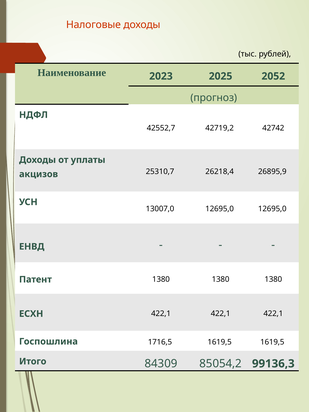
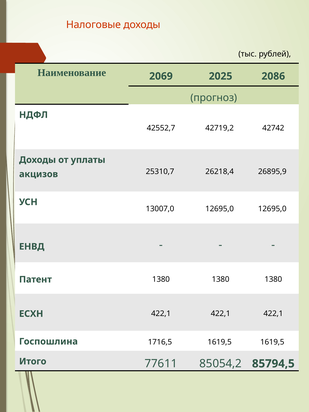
2023: 2023 -> 2069
2052: 2052 -> 2086
84309: 84309 -> 77611
99136,3: 99136,3 -> 85794,5
